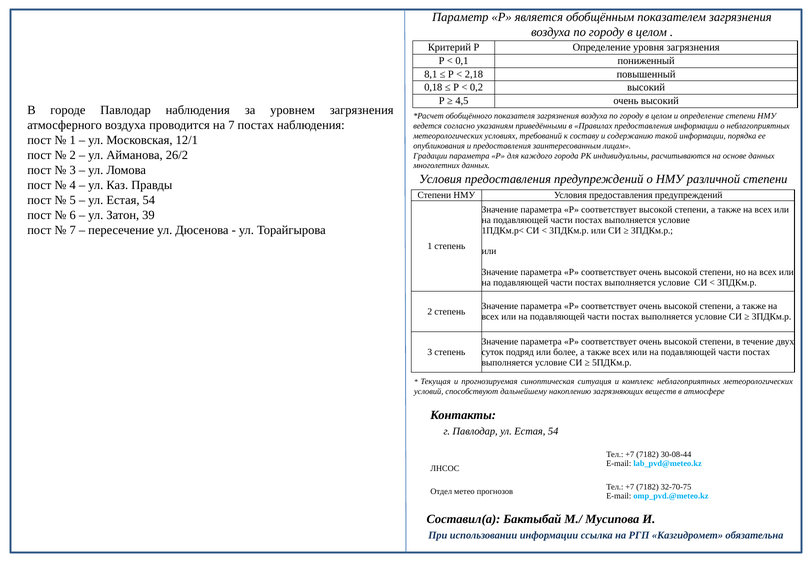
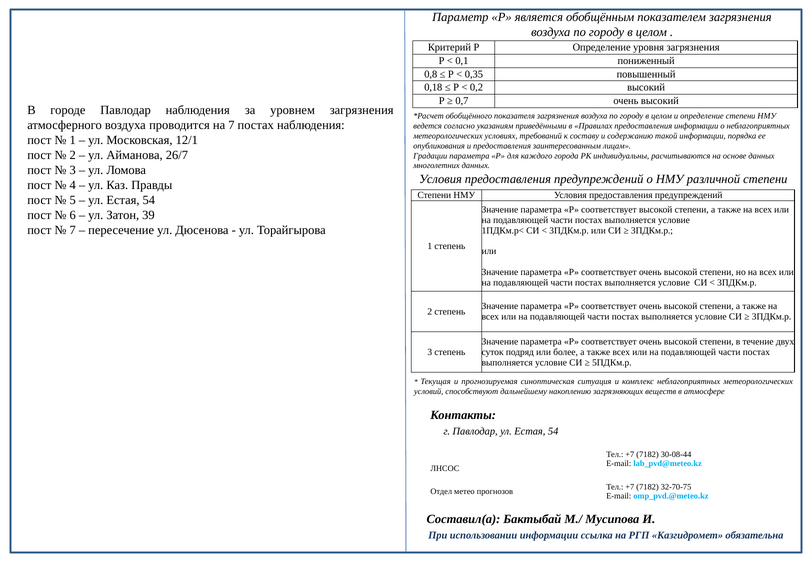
8,1: 8,1 -> 0,8
2,18: 2,18 -> 0,35
4,5: 4,5 -> 0,7
26/2: 26/2 -> 26/7
